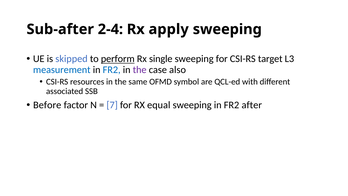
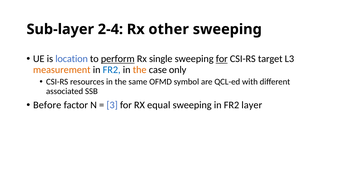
Sub-after: Sub-after -> Sub-layer
apply: apply -> other
skipped: skipped -> location
for at (222, 59) underline: none -> present
measurement colour: blue -> orange
the at (140, 70) colour: purple -> orange
also: also -> only
7: 7 -> 3
after: after -> layer
